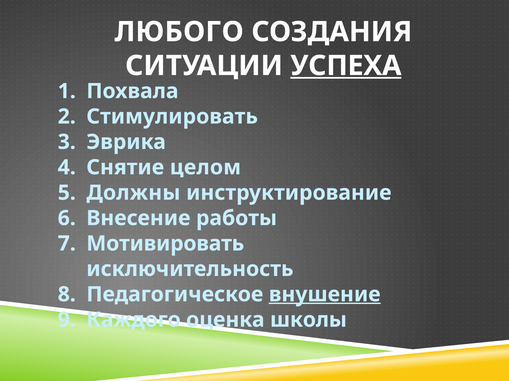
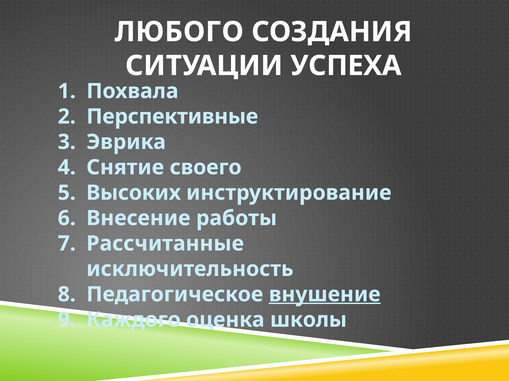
УСПЕХА underline: present -> none
Стимулировать: Стимулировать -> Перспективные
целом: целом -> своего
Должны: Должны -> Высоких
Мотивировать: Мотивировать -> Рассчитанные
